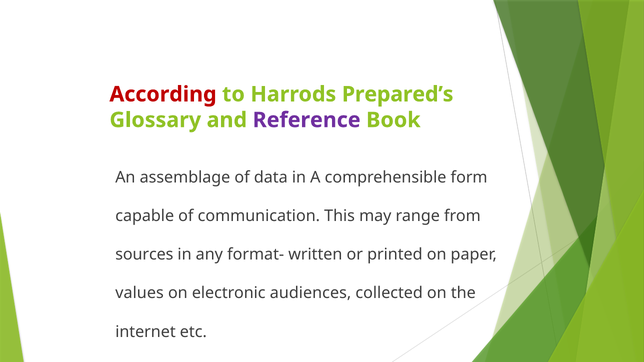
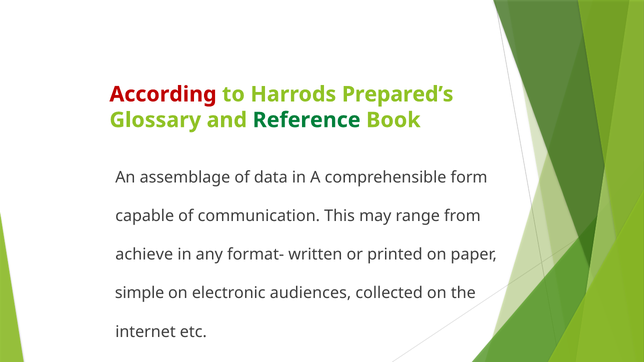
Reference colour: purple -> green
sources: sources -> achieve
values: values -> simple
